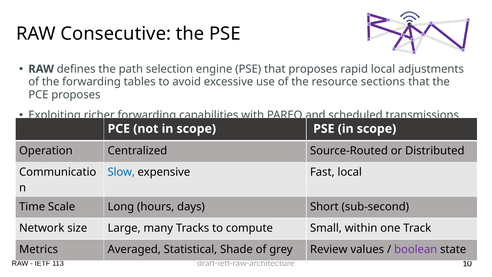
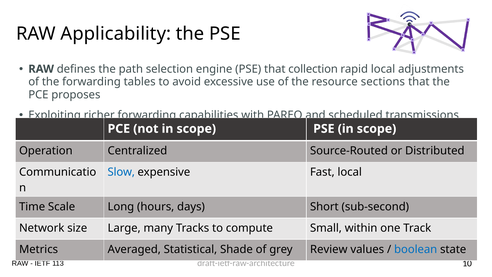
Consecutive: Consecutive -> Applicability
that proposes: proposes -> collection
boolean colour: purple -> blue
